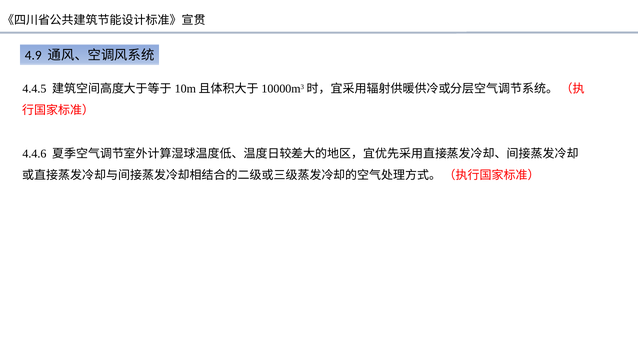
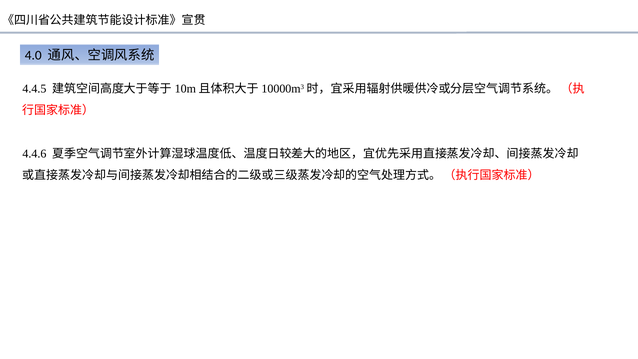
4.9: 4.9 -> 4.0
